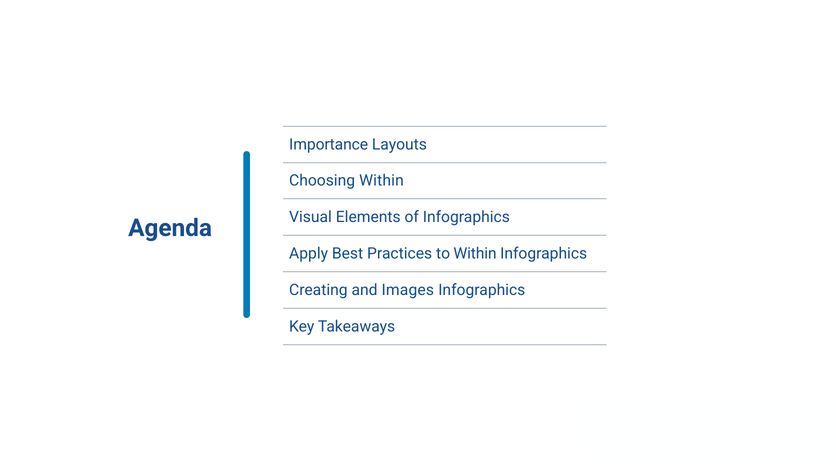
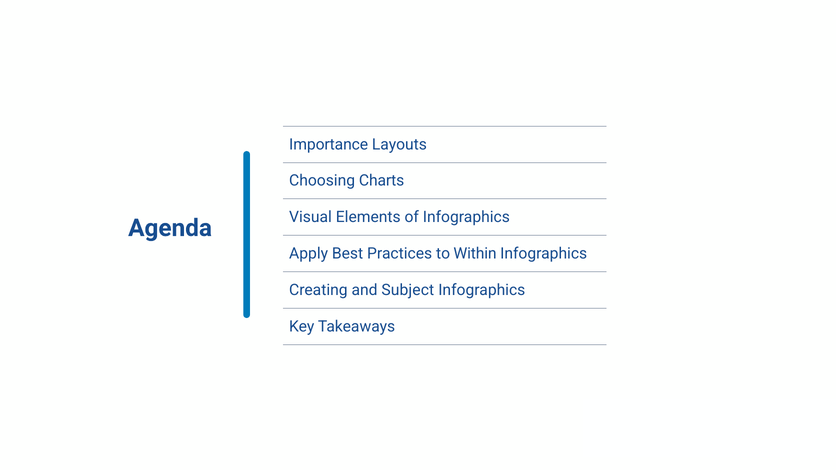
Choosing Within: Within -> Charts
Images: Images -> Subject
